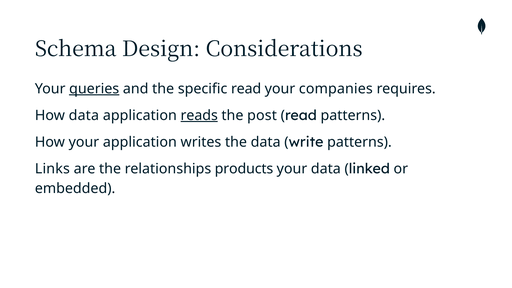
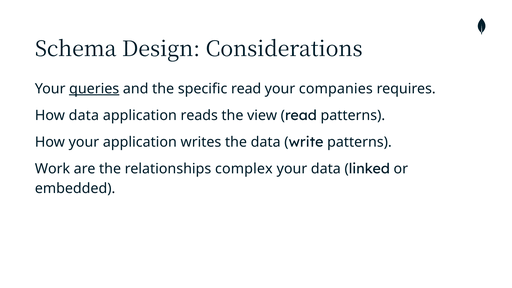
reads underline: present -> none
post: post -> view
Links: Links -> Work
products: products -> complex
